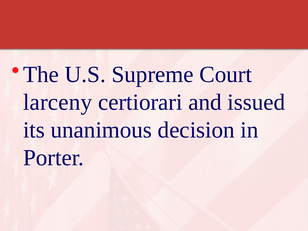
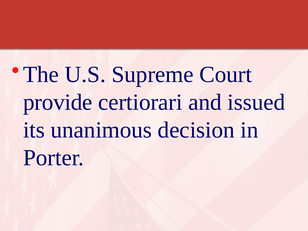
larceny: larceny -> provide
